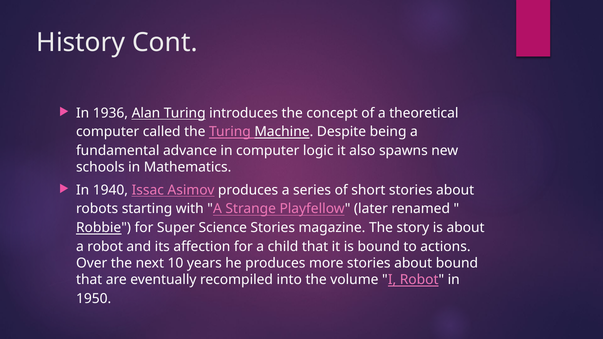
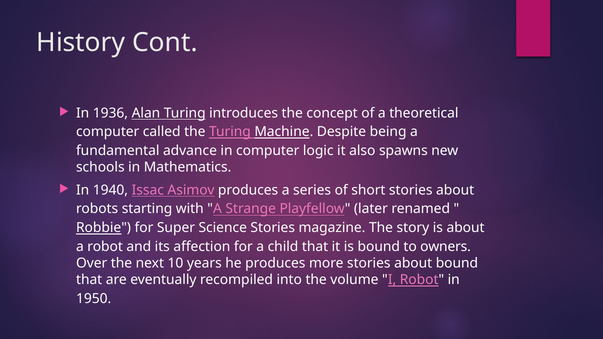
actions: actions -> owners
